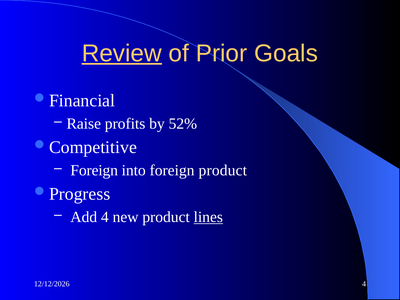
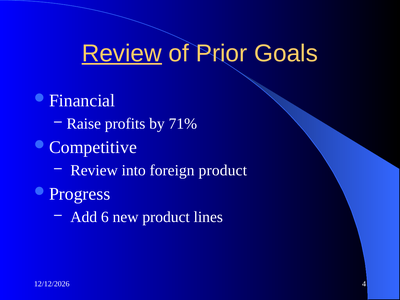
52%: 52% -> 71%
Foreign at (94, 170): Foreign -> Review
Add 4: 4 -> 6
lines underline: present -> none
